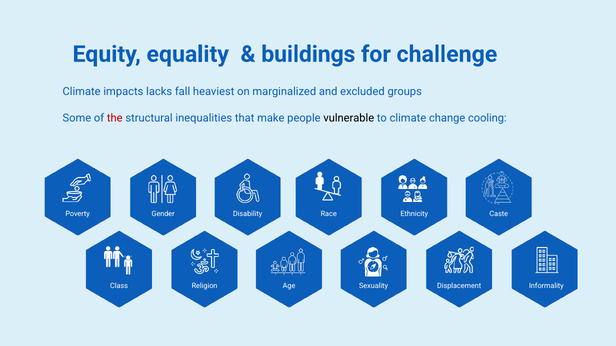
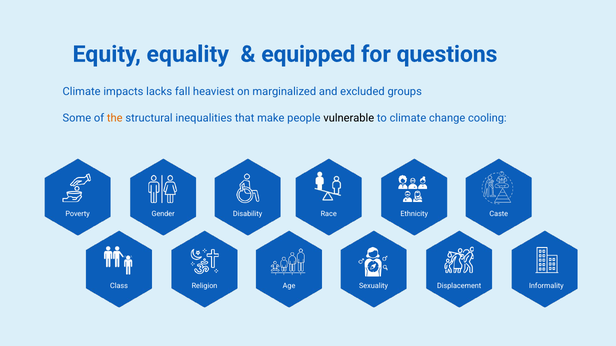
buildings: buildings -> equipped
challenge: challenge -> questions
the colour: red -> orange
